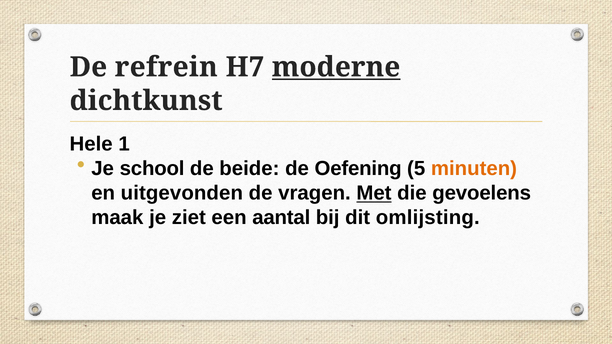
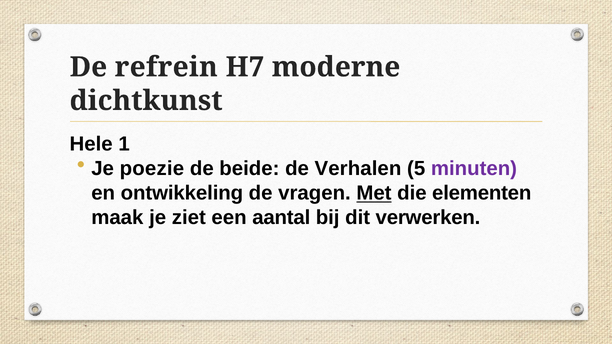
moderne underline: present -> none
school: school -> poezie
Oefening: Oefening -> Verhalen
minuten colour: orange -> purple
uitgevonden: uitgevonden -> ontwikkeling
gevoelens: gevoelens -> elementen
omlijsting: omlijsting -> verwerken
